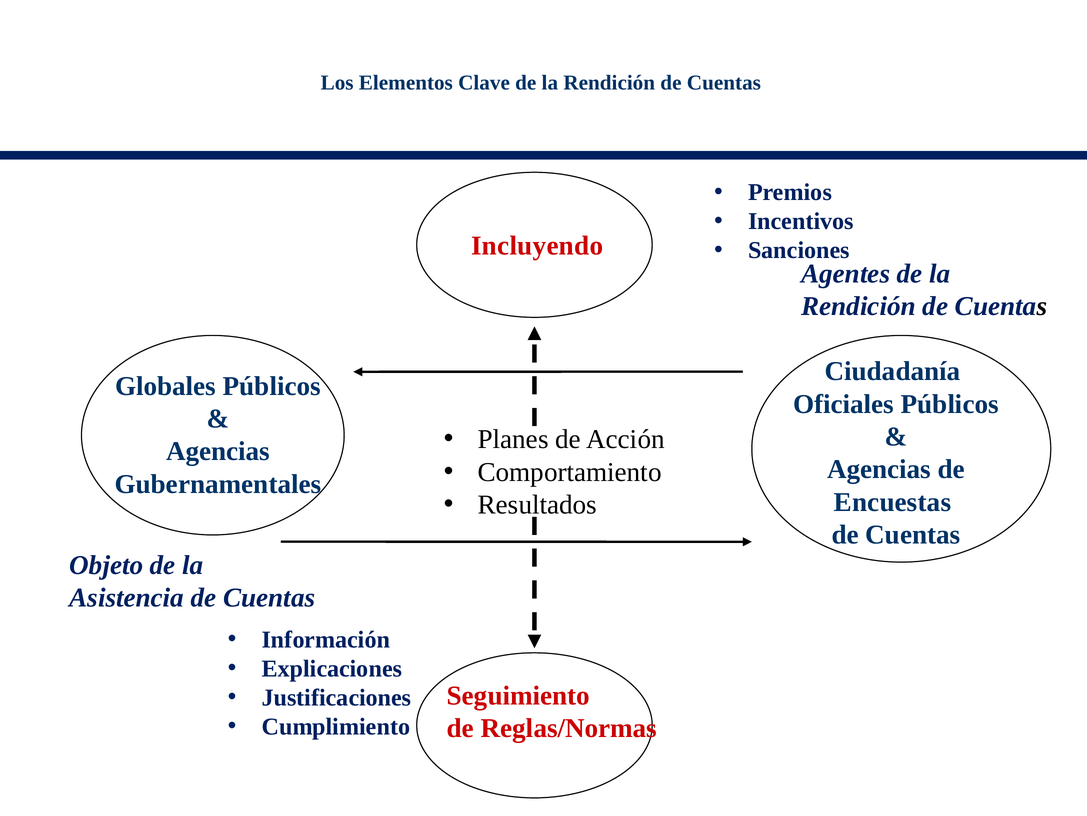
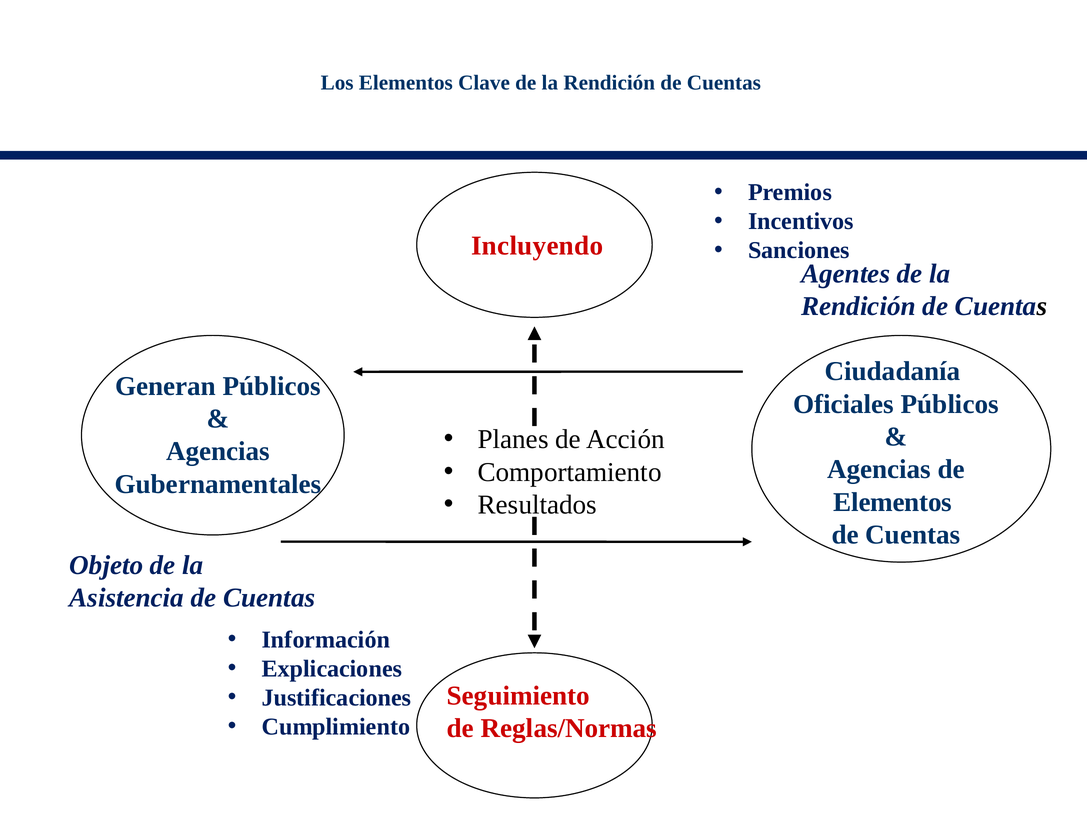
Globales: Globales -> Generan
Encuestas at (893, 502): Encuestas -> Elementos
